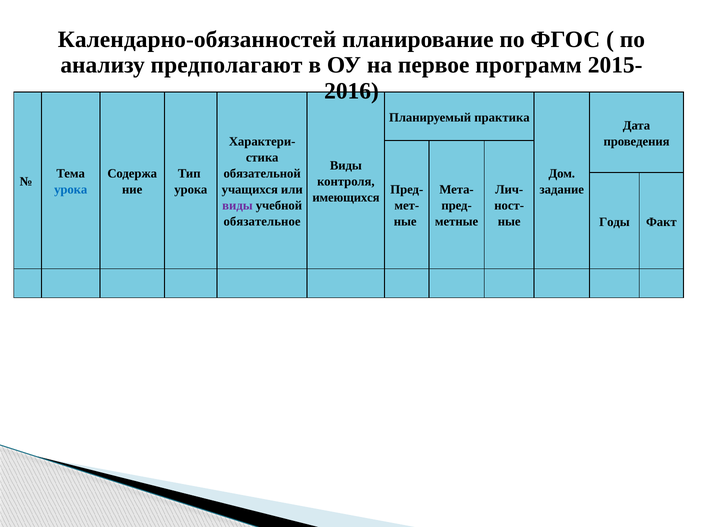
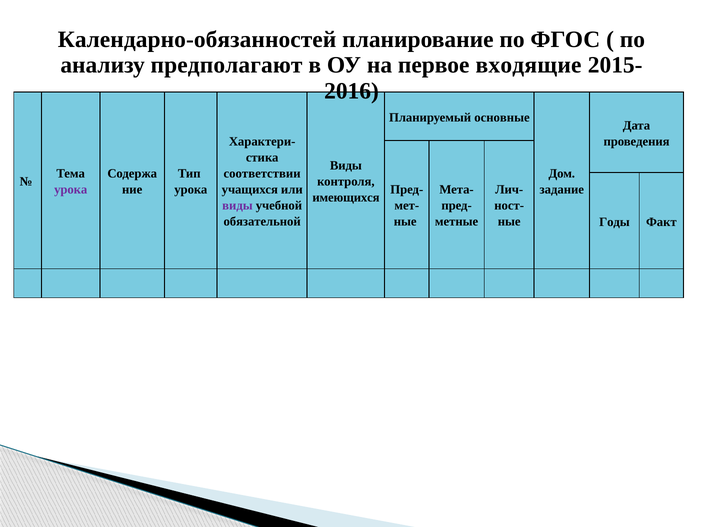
программ: программ -> входящие
практика: практика -> основные
обязательной: обязательной -> соответствии
урока at (71, 190) colour: blue -> purple
обязательное: обязательное -> обязательной
